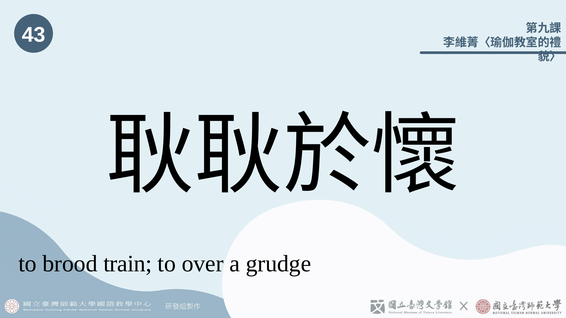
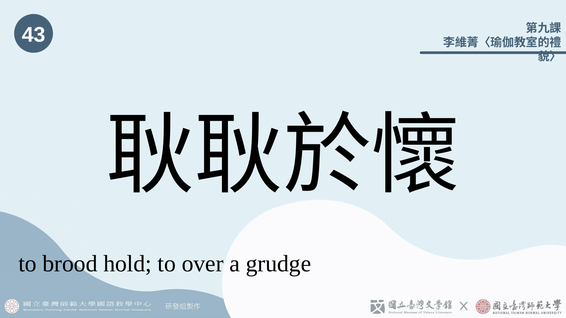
train: train -> hold
